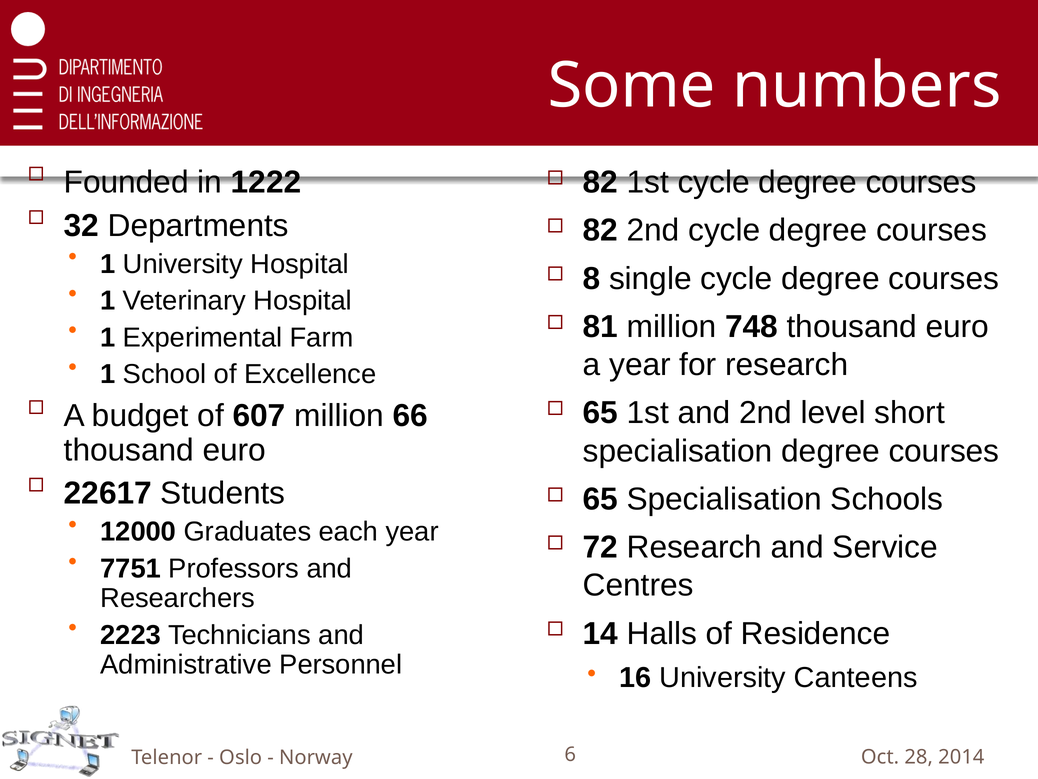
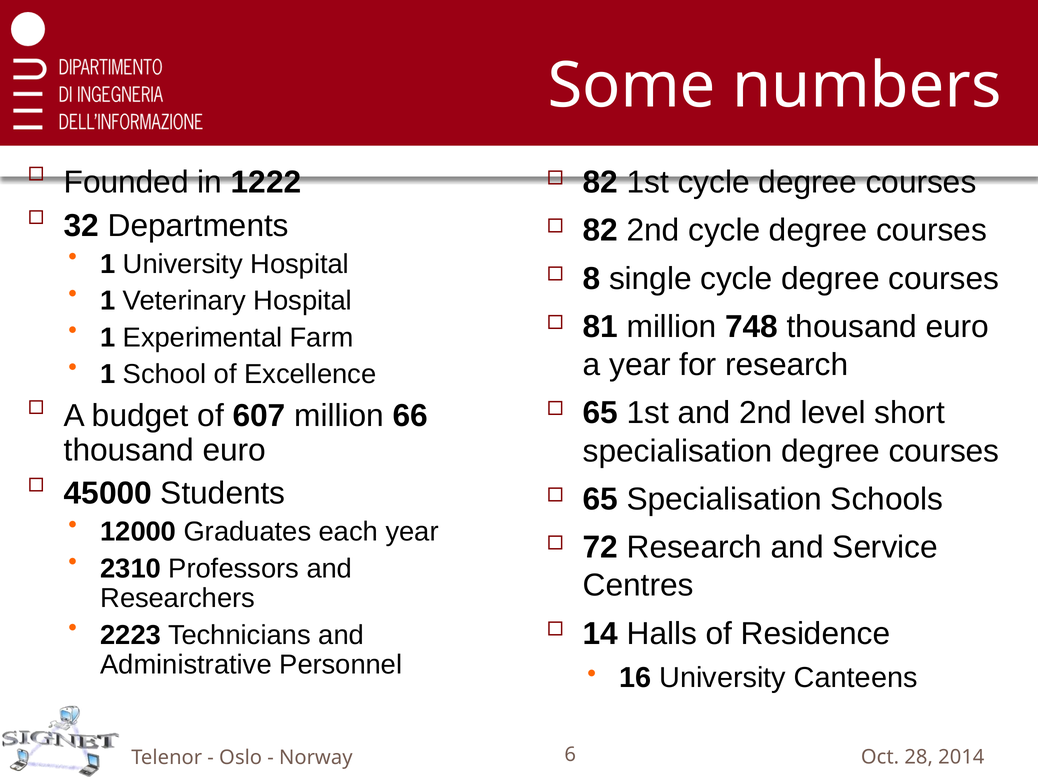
22617: 22617 -> 45000
7751: 7751 -> 2310
